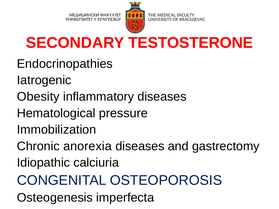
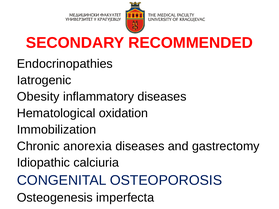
TESTOSTERONE: TESTOSTERONE -> RECOMMENDED
pressure: pressure -> oxidation
